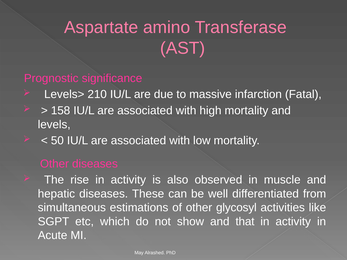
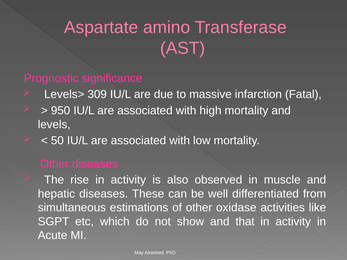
210: 210 -> 309
158: 158 -> 950
glycosyl: glycosyl -> oxidase
